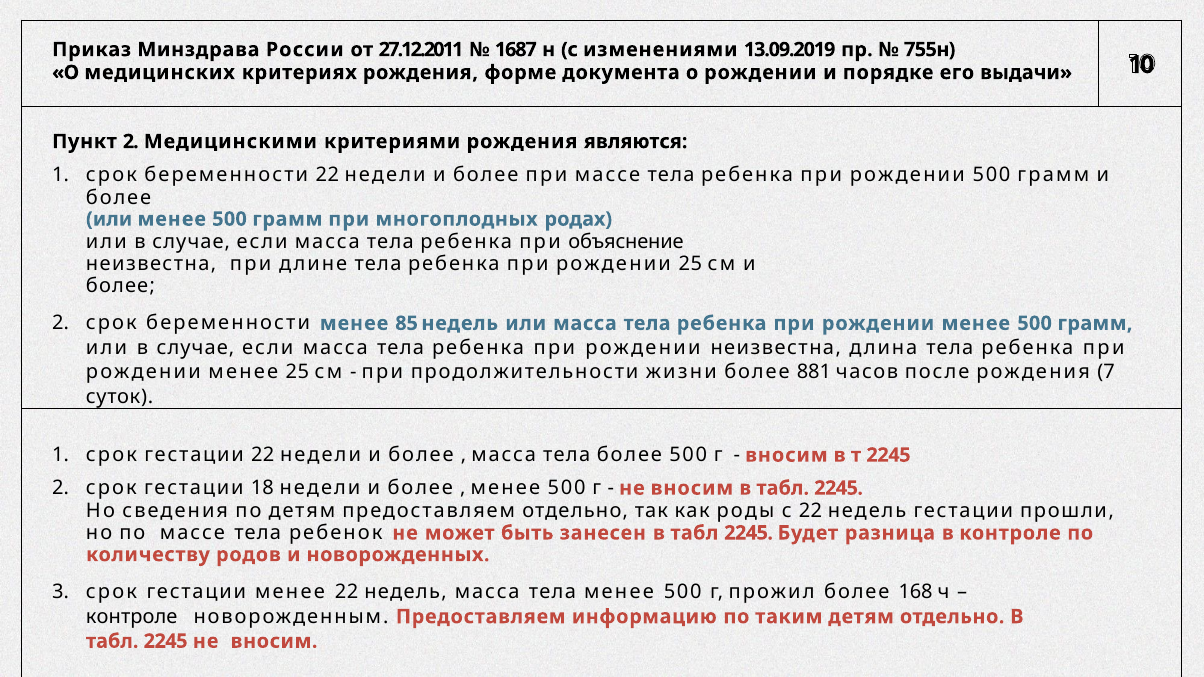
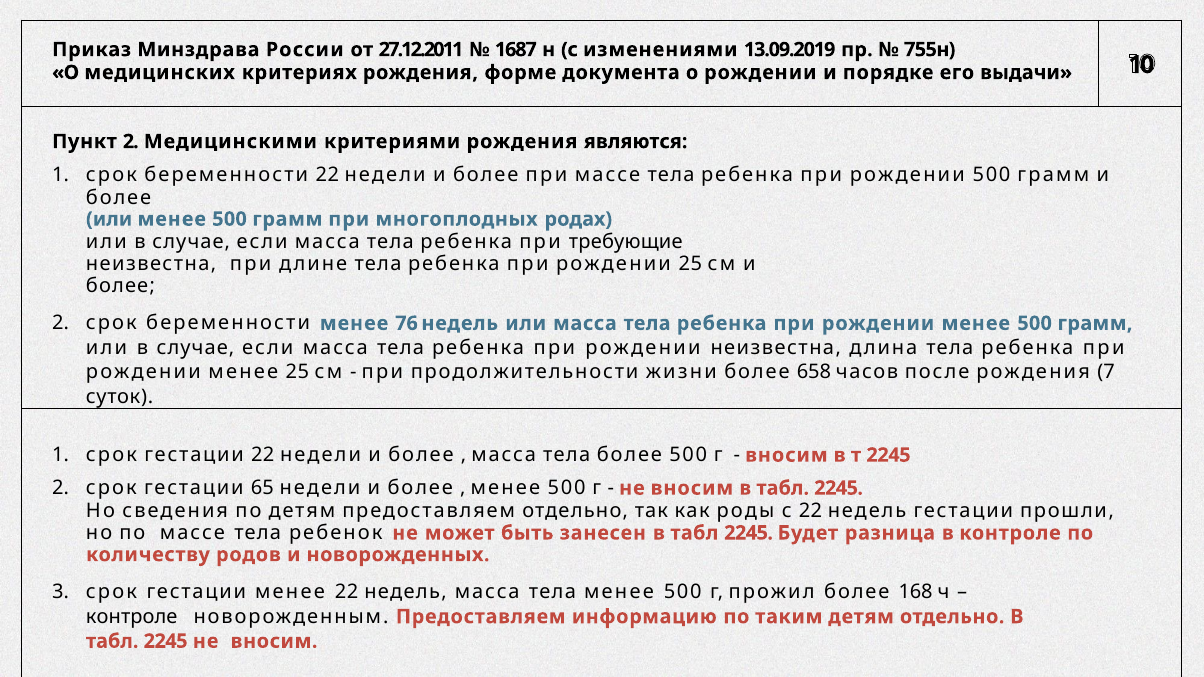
объяснение: объяснение -> требующие
85: 85 -> 76
881: 881 -> 658
18: 18 -> 65
